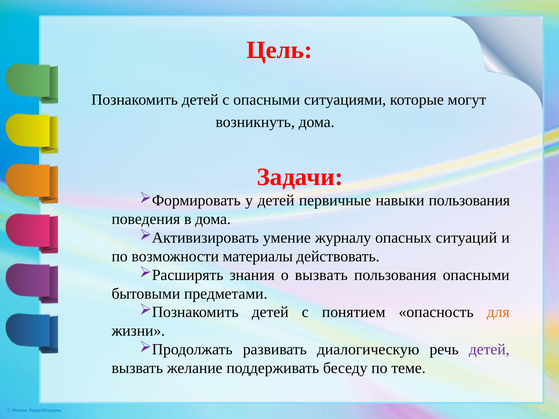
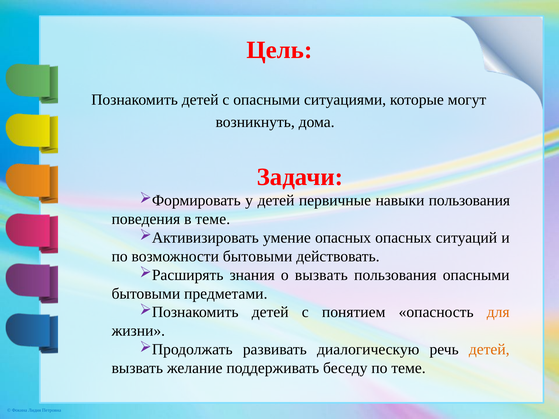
в дома: дома -> теме
умение журналу: журналу -> опасных
возможности материалы: материалы -> бытовыми
детей at (489, 350) colour: purple -> orange
